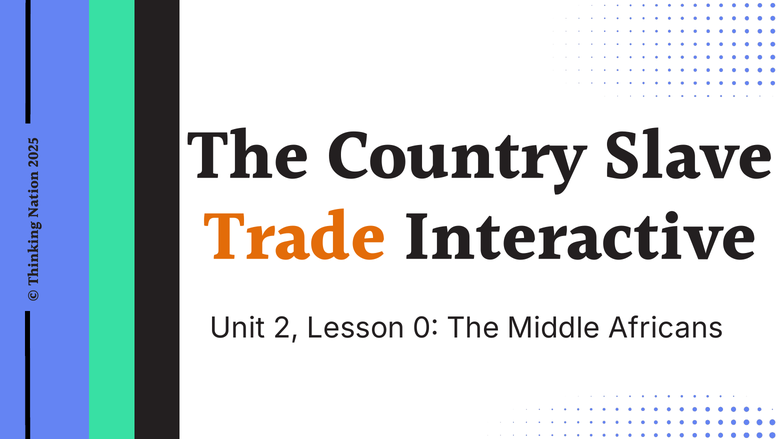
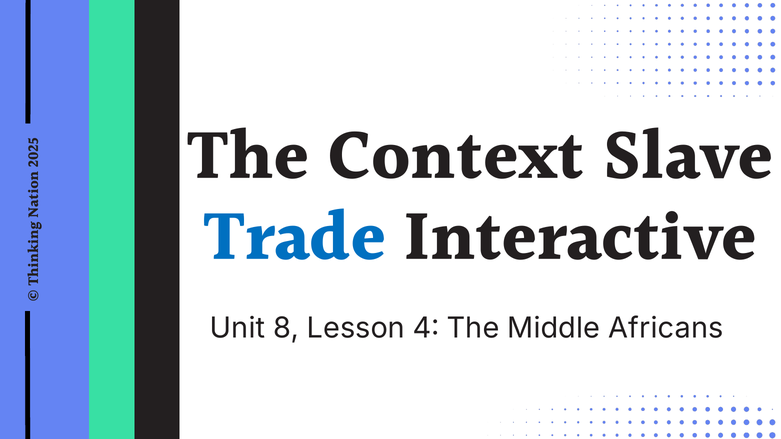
Country: Country -> Context
Trade colour: orange -> blue
Unit 2: 2 -> 8
Lesson 0: 0 -> 4
